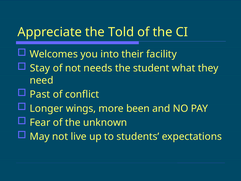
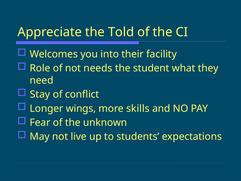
Stay: Stay -> Role
Past: Past -> Stay
been: been -> skills
